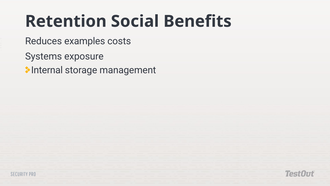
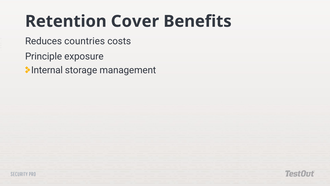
Social: Social -> Cover
examples: examples -> countries
Systems: Systems -> Principle
